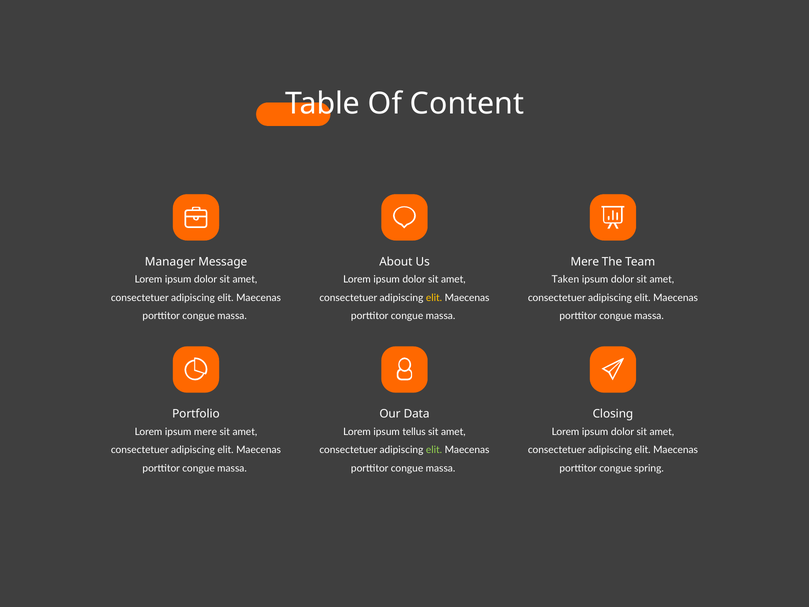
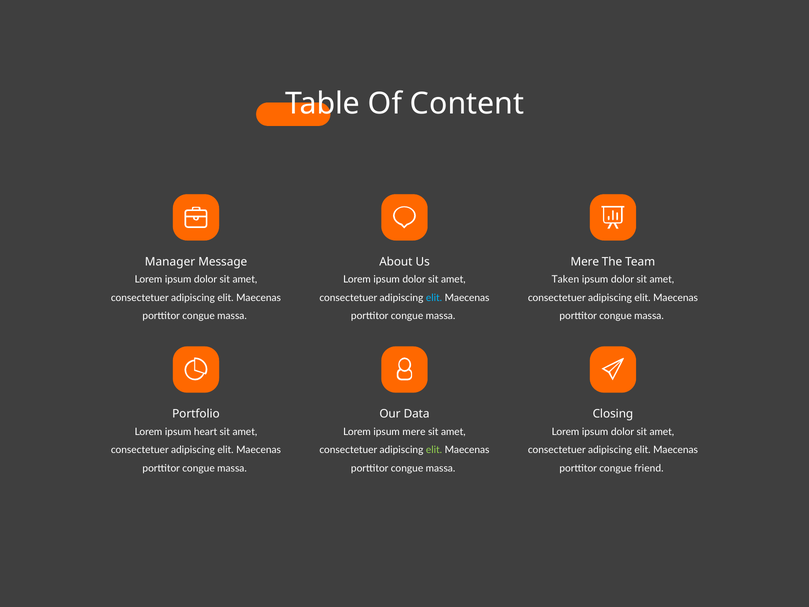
elit at (434, 298) colour: yellow -> light blue
ipsum mere: mere -> heart
ipsum tellus: tellus -> mere
spring: spring -> friend
